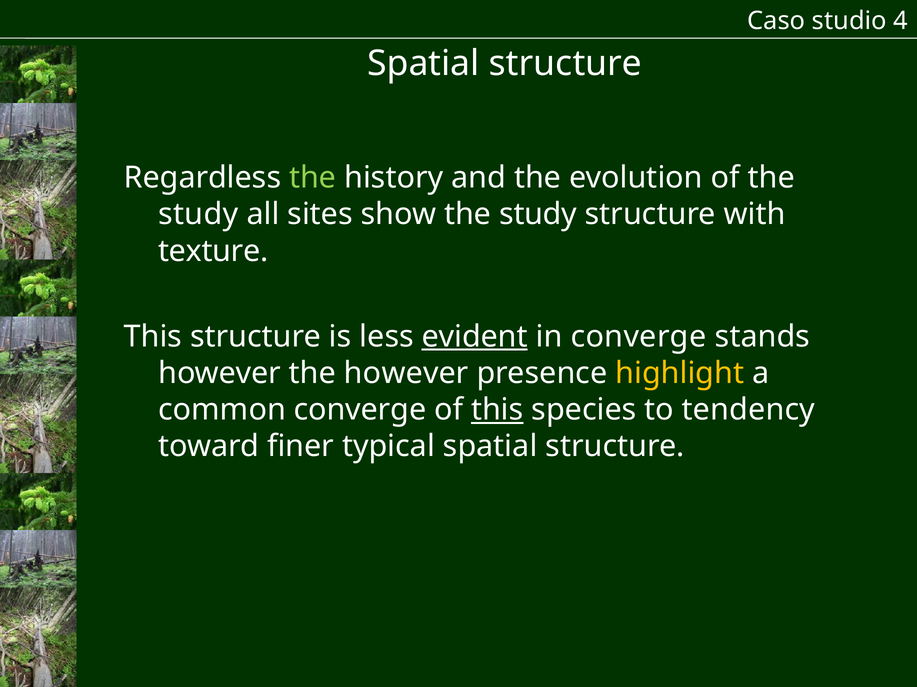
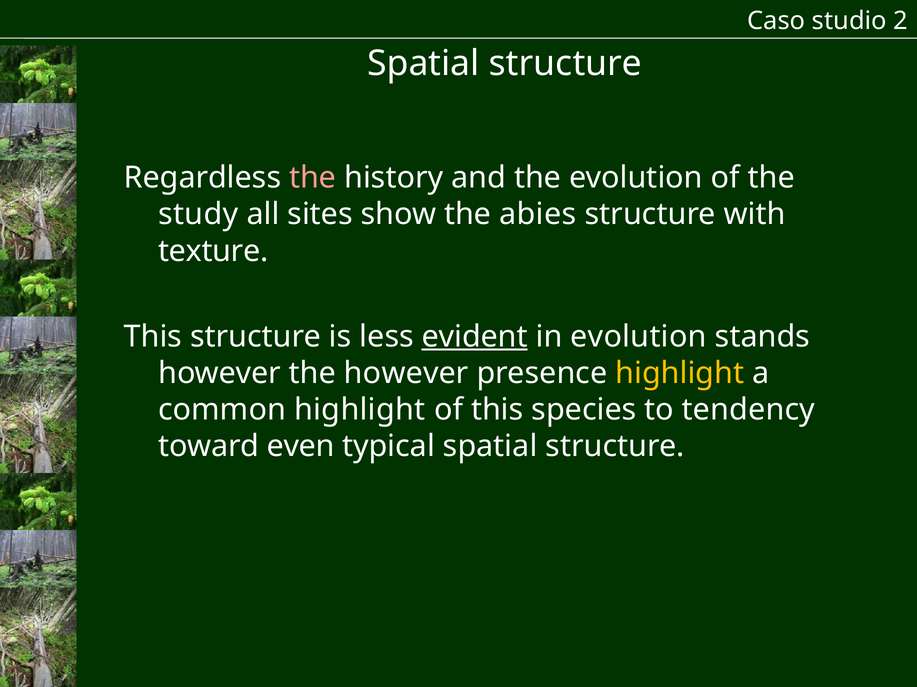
4: 4 -> 2
the at (313, 178) colour: light green -> pink
show the study: study -> abies
in converge: converge -> evolution
common converge: converge -> highlight
this at (497, 410) underline: present -> none
finer: finer -> even
